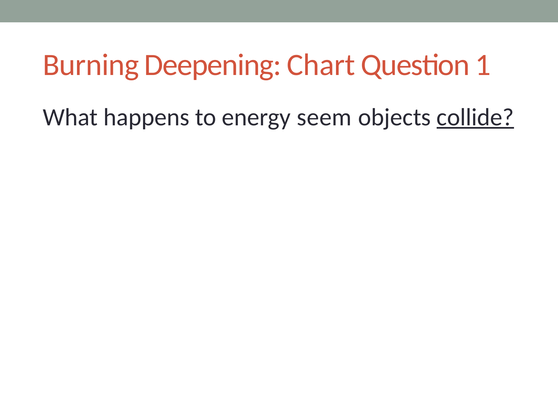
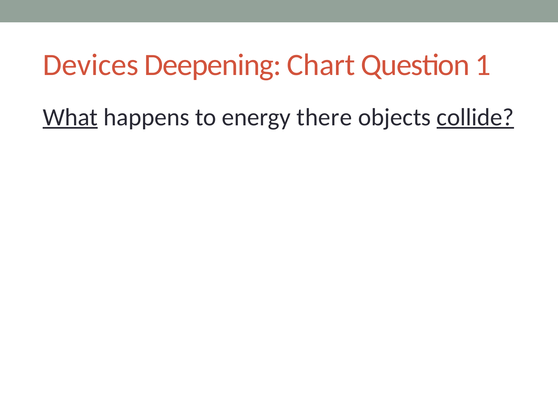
Burning: Burning -> Devices
What underline: none -> present
seem: seem -> there
